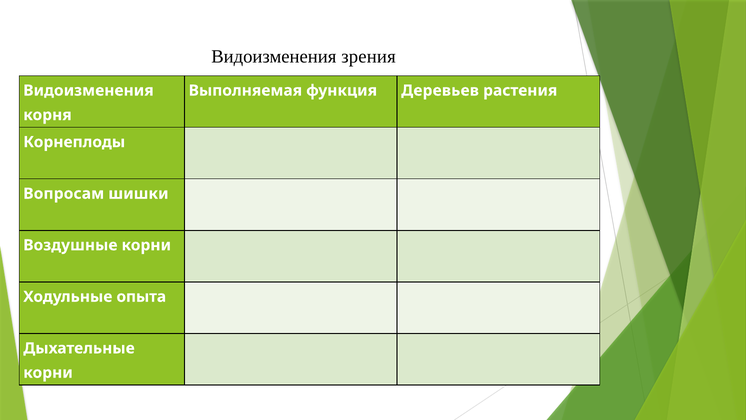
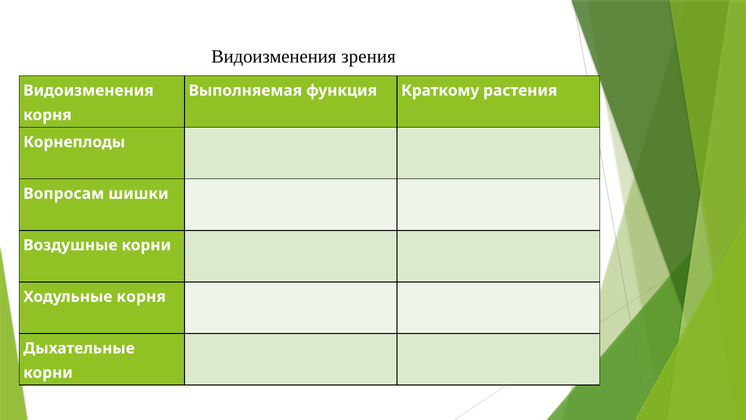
Деревьев: Деревьев -> Краткому
Ходульные опыта: опыта -> корня
